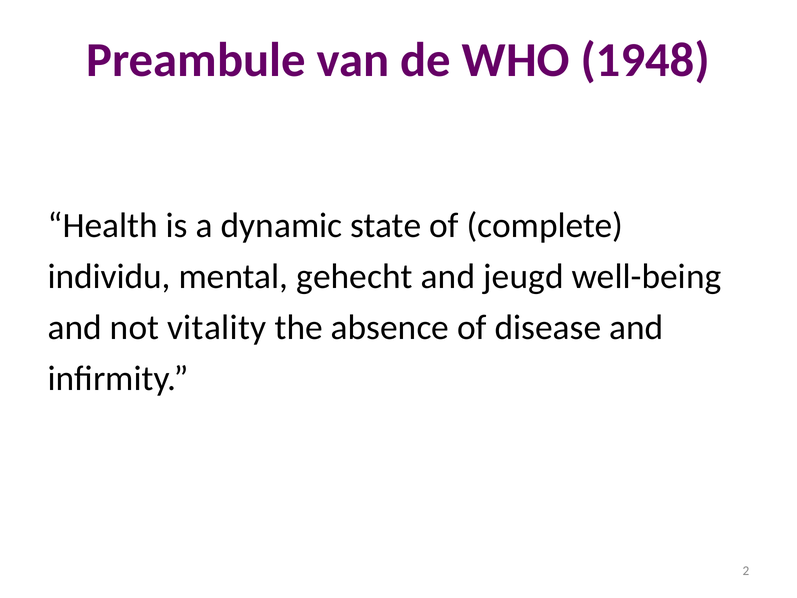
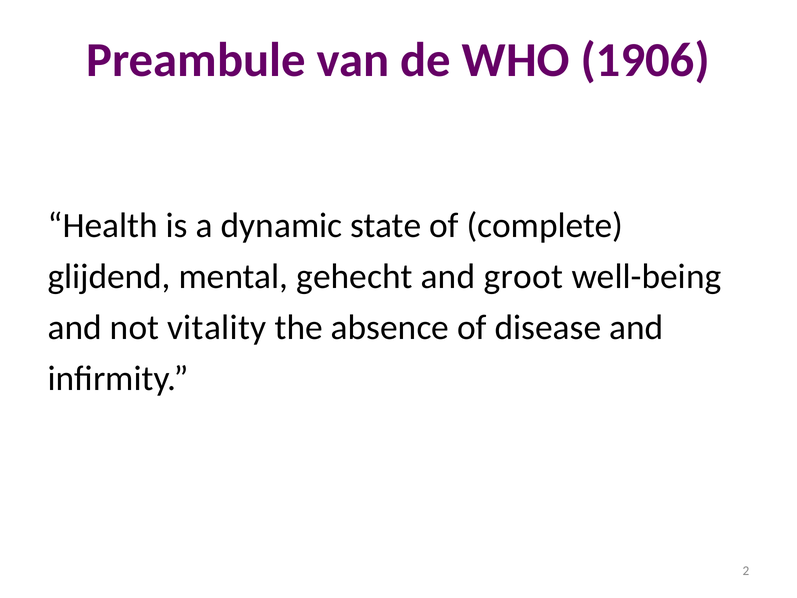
1948: 1948 -> 1906
individu: individu -> glijdend
jeugd: jeugd -> groot
